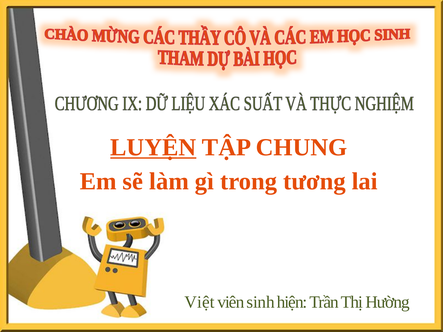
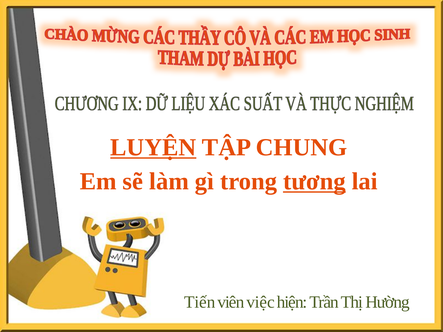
tương underline: none -> present
Việt: Việt -> Tiến
sinh: sinh -> việc
